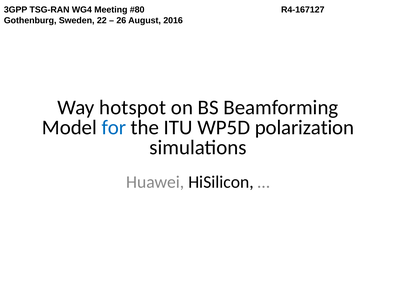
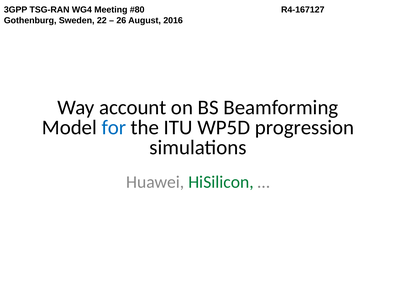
hotspot: hotspot -> account
polarization: polarization -> progression
HiSilicon colour: black -> green
